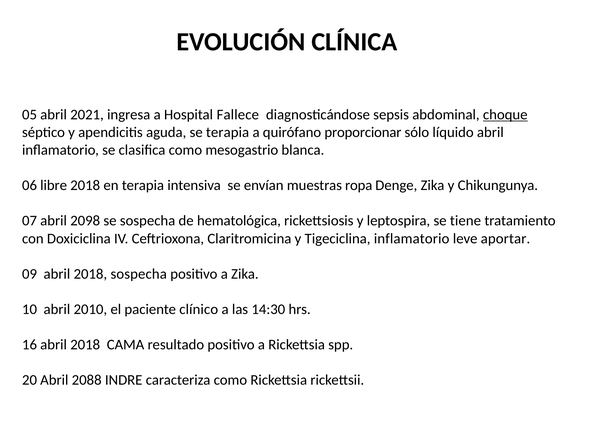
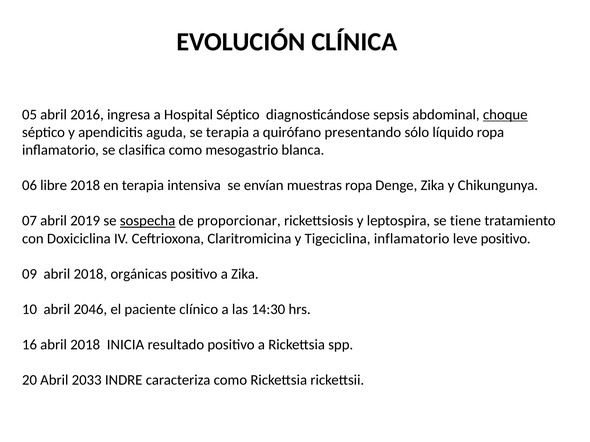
2021: 2021 -> 2016
Hospital Fallece: Fallece -> Séptico
proporcionar: proporcionar -> presentando
líquido abril: abril -> ropa
2098: 2098 -> 2019
sospecha at (148, 221) underline: none -> present
hematológica: hematológica -> proporcionar
leve aportar: aportar -> positivo
2018 sospecha: sospecha -> orgánicas
2010: 2010 -> 2046
CAMA: CAMA -> INICIA
2088: 2088 -> 2033
